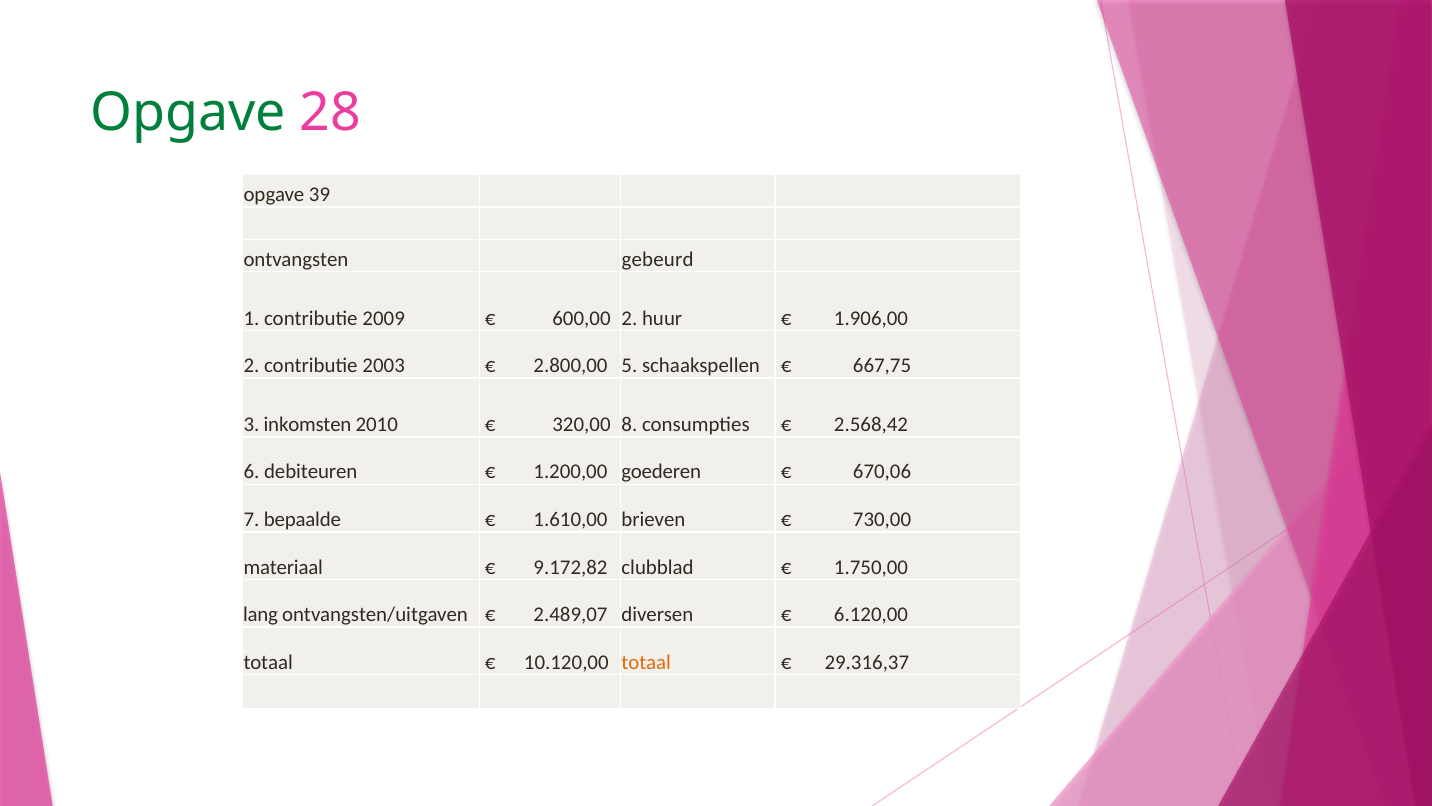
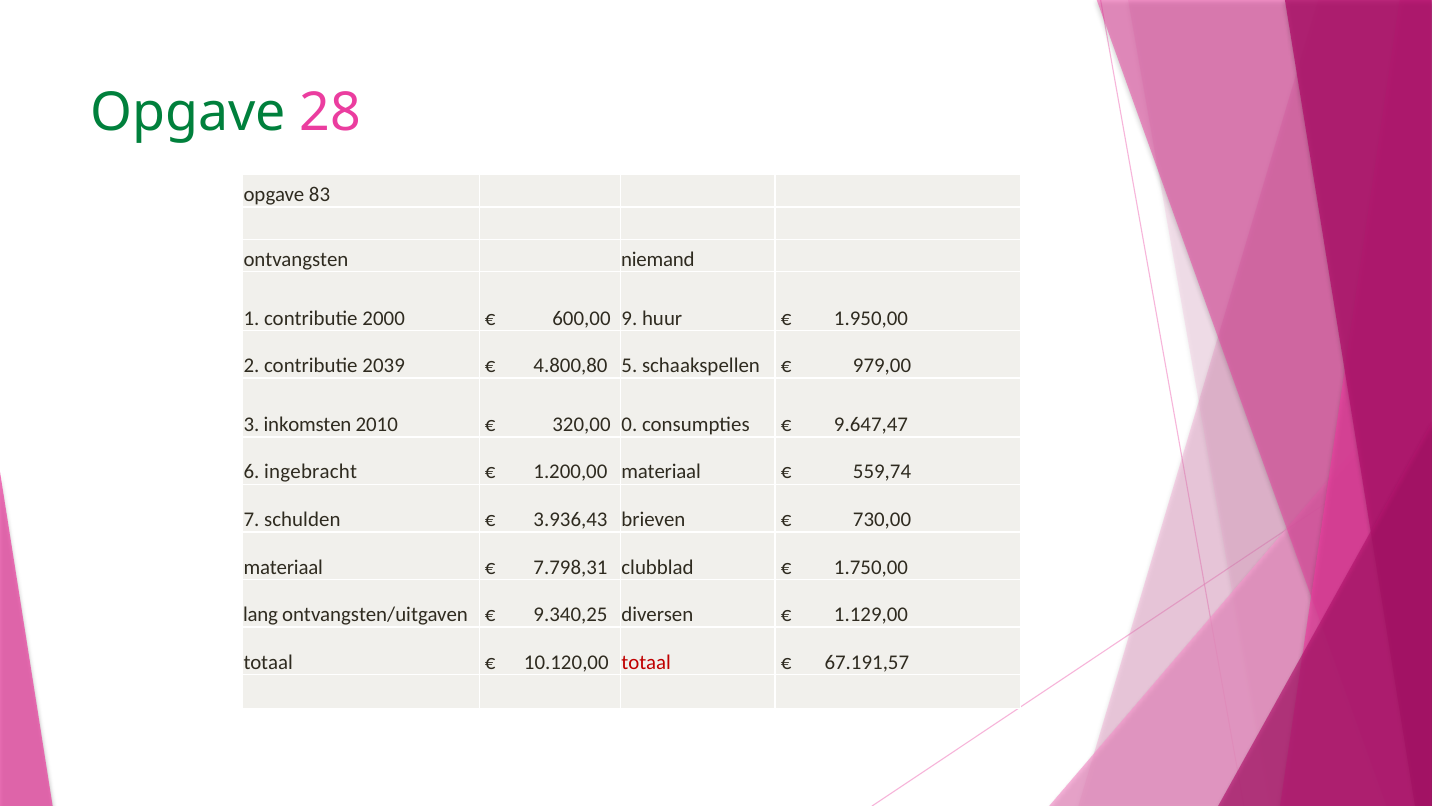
39: 39 -> 83
gebeurd: gebeurd -> niemand
2009: 2009 -> 2000
600,00 2: 2 -> 9
1.906,00: 1.906,00 -> 1.950,00
2003: 2003 -> 2039
2.800,00: 2.800,00 -> 4.800,80
667,75: 667,75 -> 979,00
8: 8 -> 0
2.568,42: 2.568,42 -> 9.647,47
debiteuren: debiteuren -> ingebracht
1.200,00 goederen: goederen -> materiaal
670,06: 670,06 -> 559,74
bepaalde: bepaalde -> schulden
1.610,00: 1.610,00 -> 3.936,43
9.172,82: 9.172,82 -> 7.798,31
2.489,07: 2.489,07 -> 9.340,25
6.120,00: 6.120,00 -> 1.129,00
totaal at (646, 662) colour: orange -> red
29.316,37: 29.316,37 -> 67.191,57
